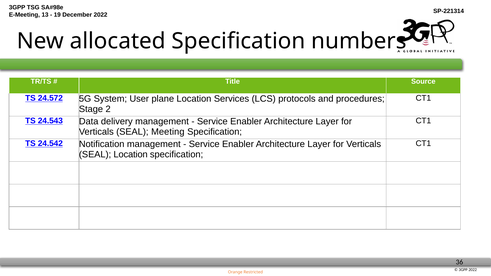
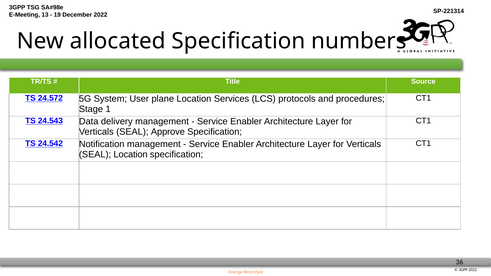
2: 2 -> 1
Meeting: Meeting -> Approve
